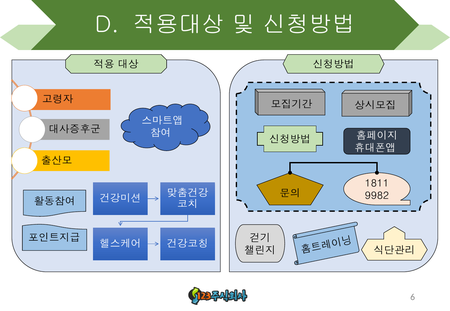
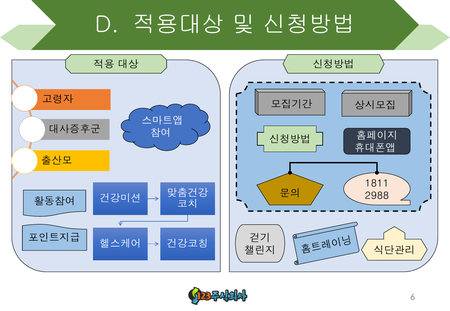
9982: 9982 -> 2988
